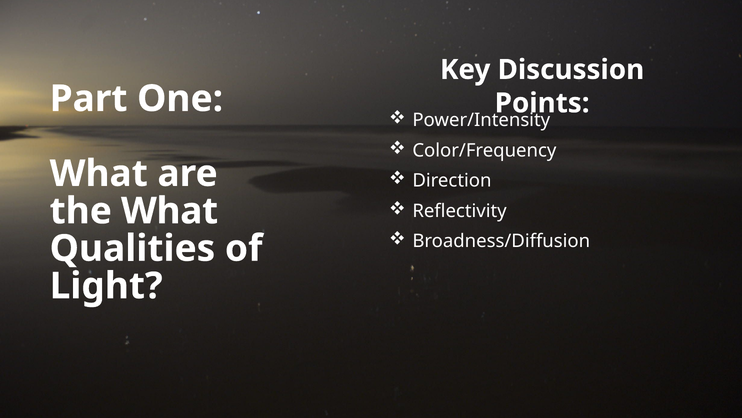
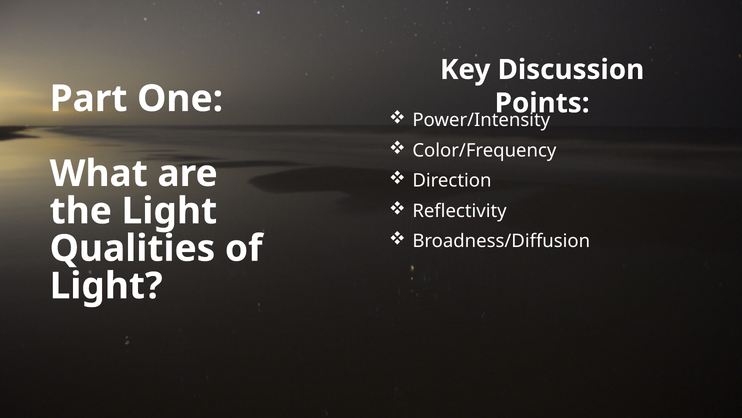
the What: What -> Light
